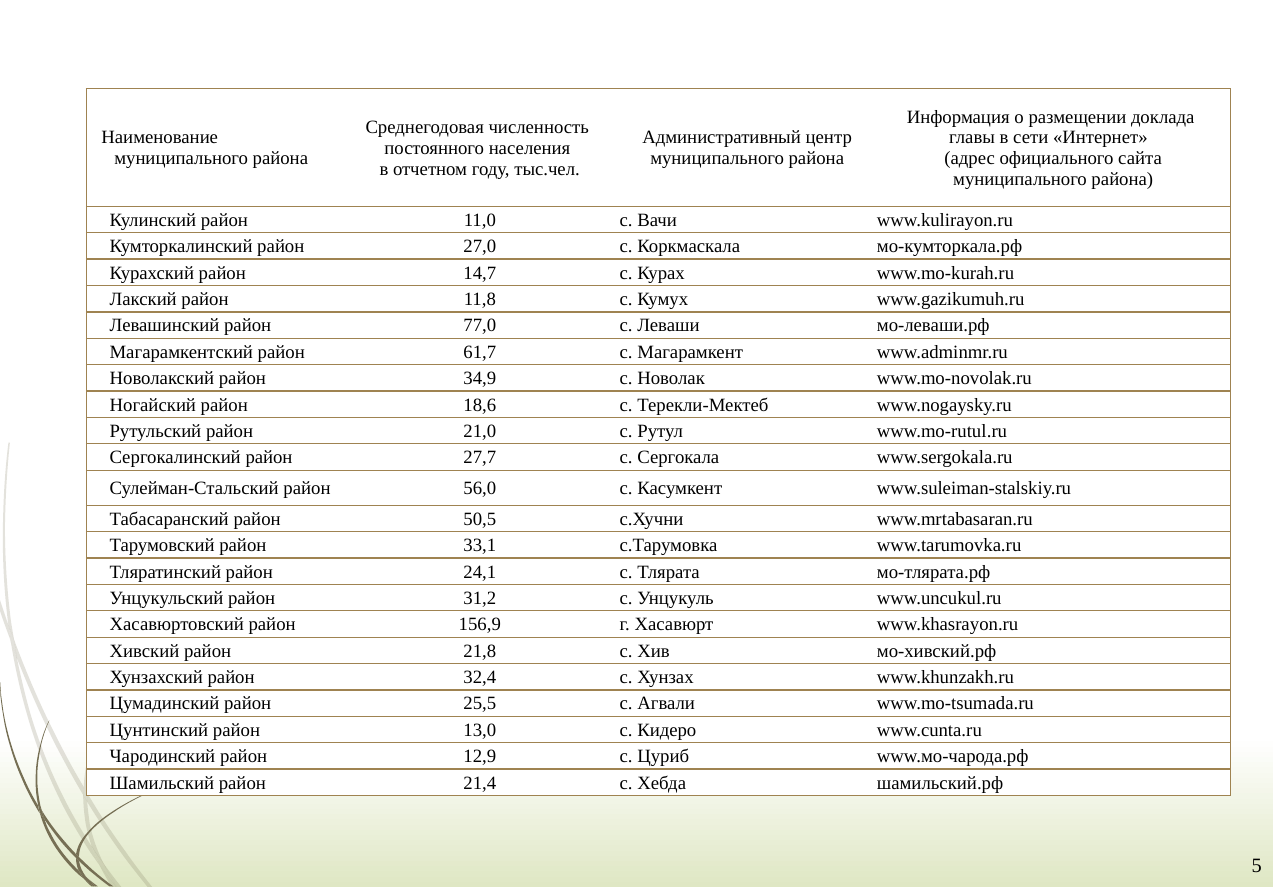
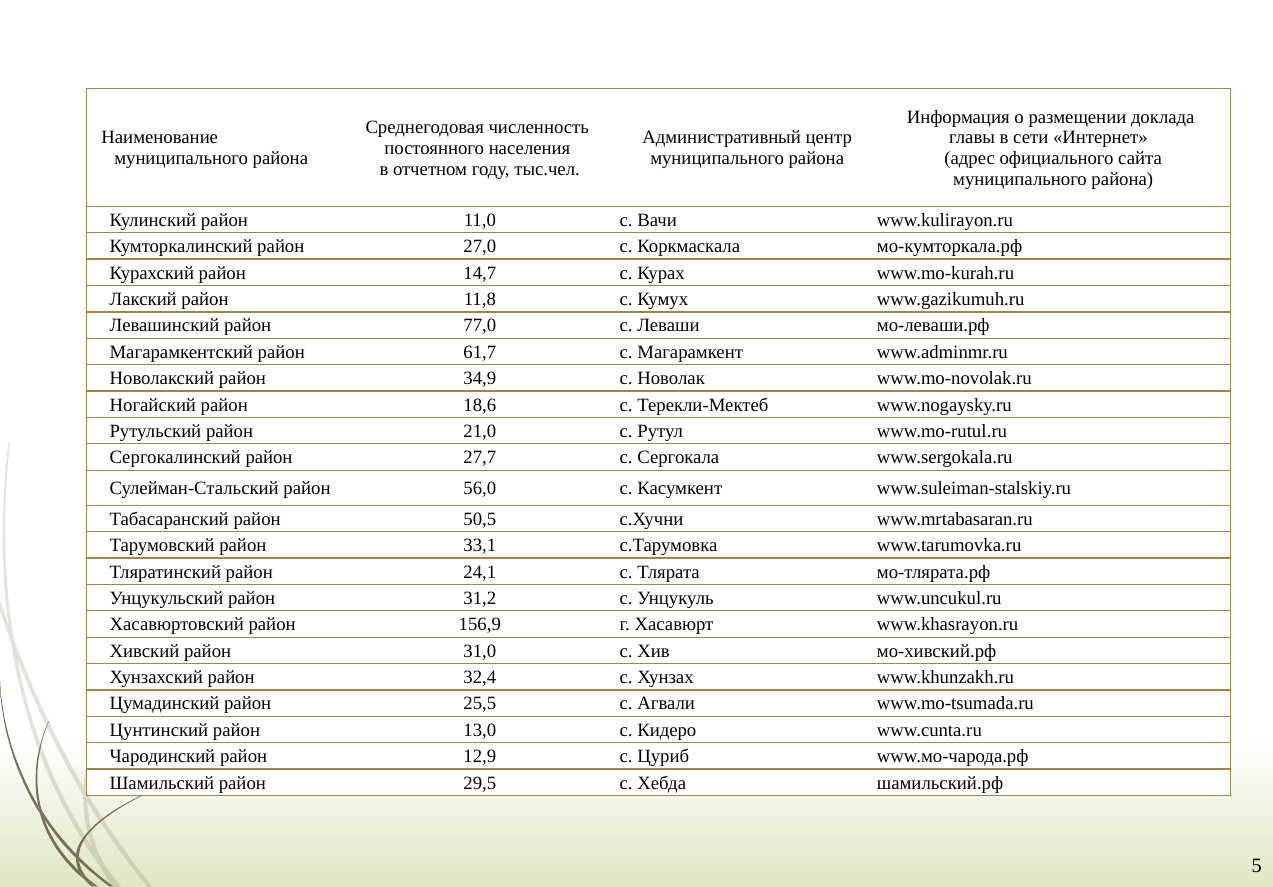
21,8: 21,8 -> 31,0
21,4: 21,4 -> 29,5
